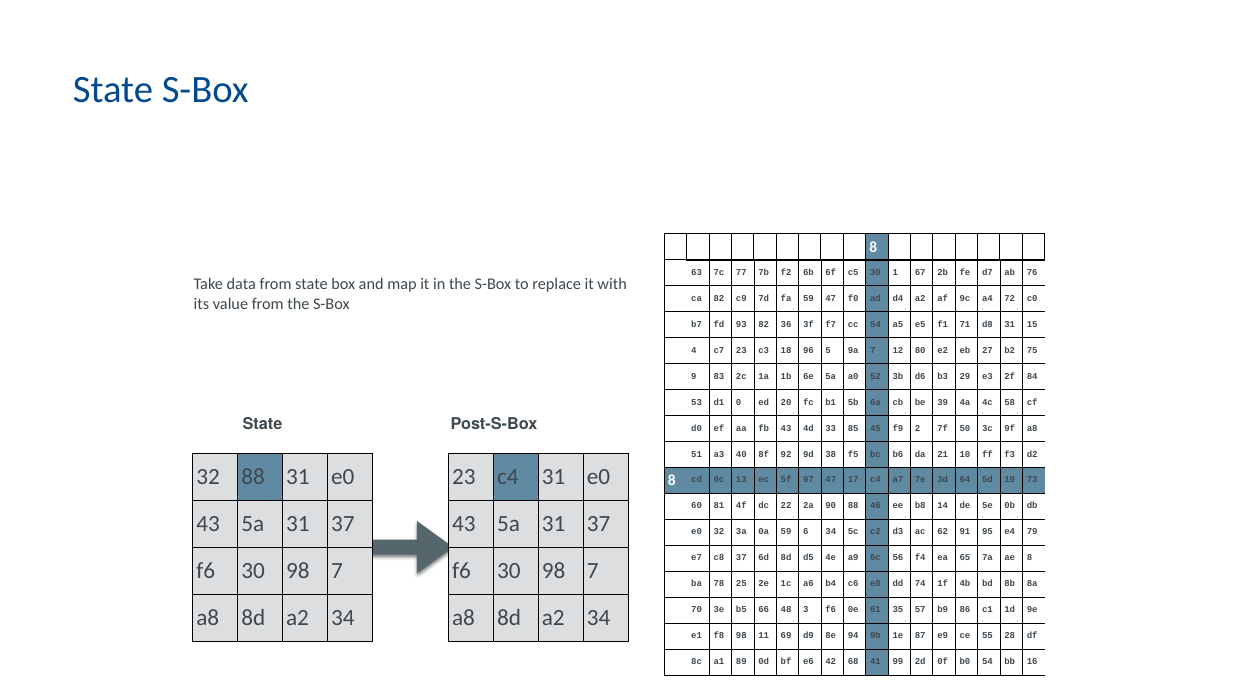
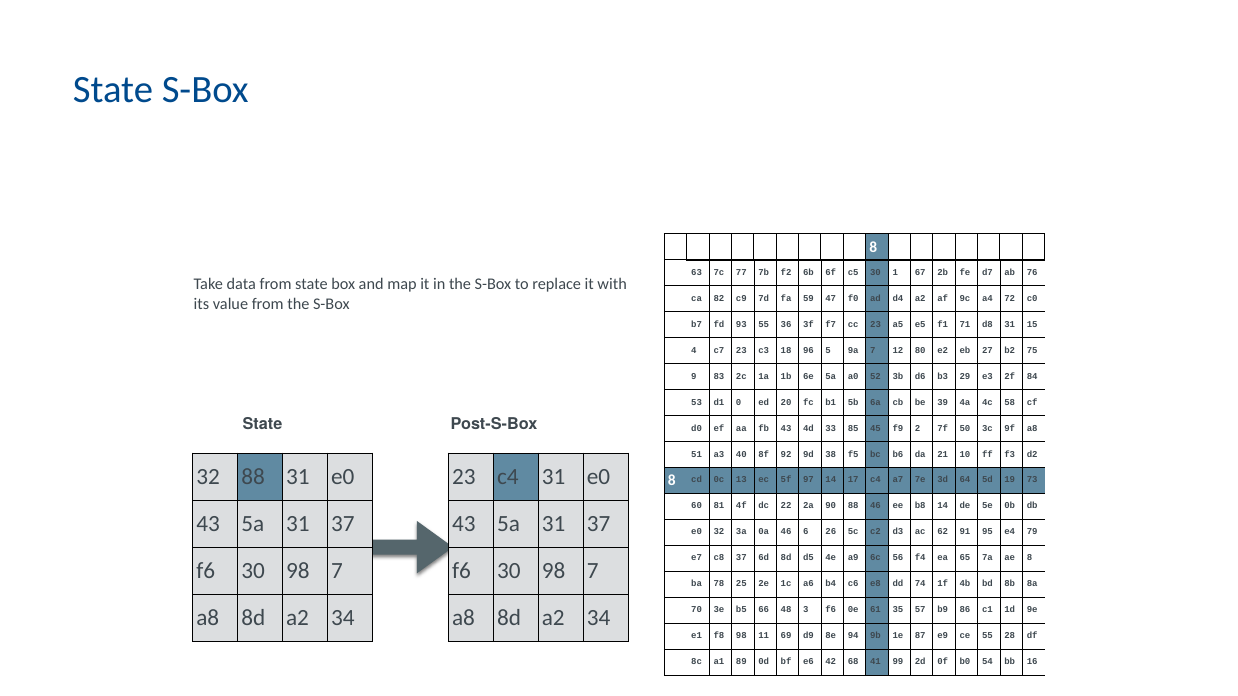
93 82: 82 -> 55
cc 54: 54 -> 23
97 47: 47 -> 14
0a 59: 59 -> 46
6 34: 34 -> 26
